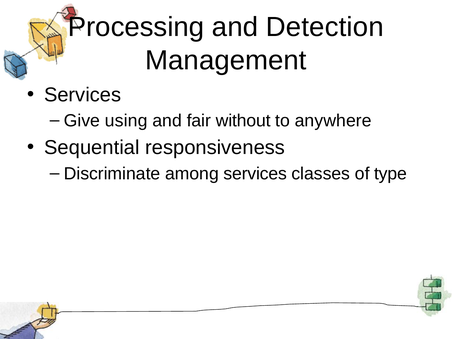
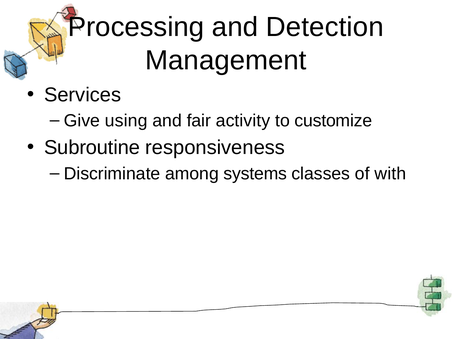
without: without -> activity
anywhere: anywhere -> customize
Sequential: Sequential -> Subroutine
among services: services -> systems
type: type -> with
